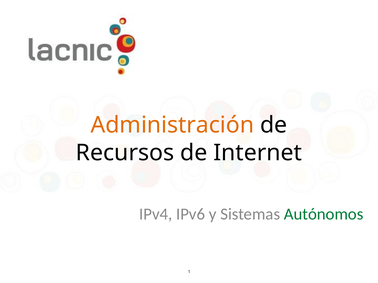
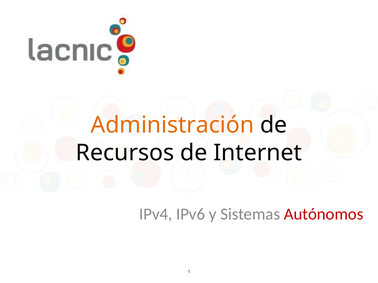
Autónomos colour: green -> red
